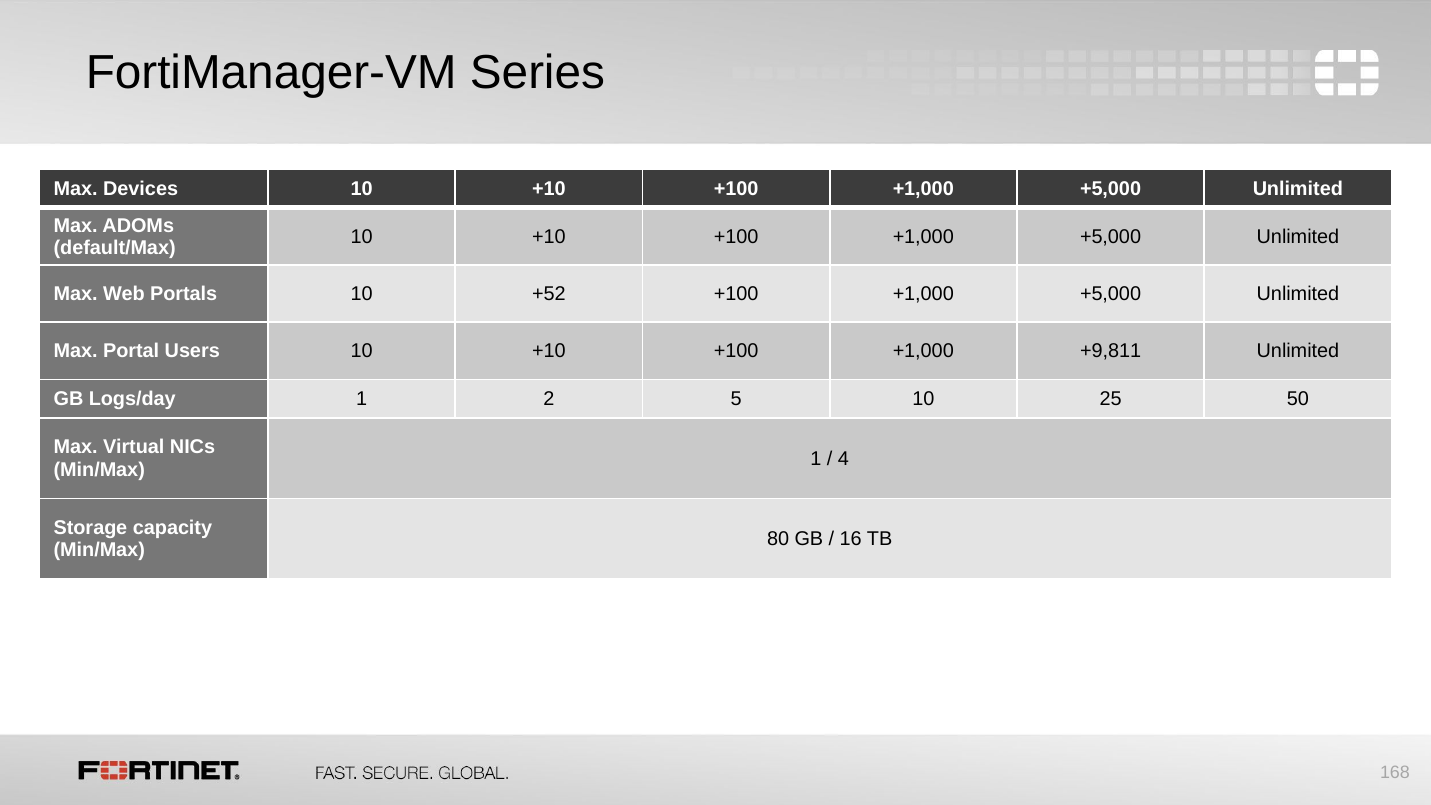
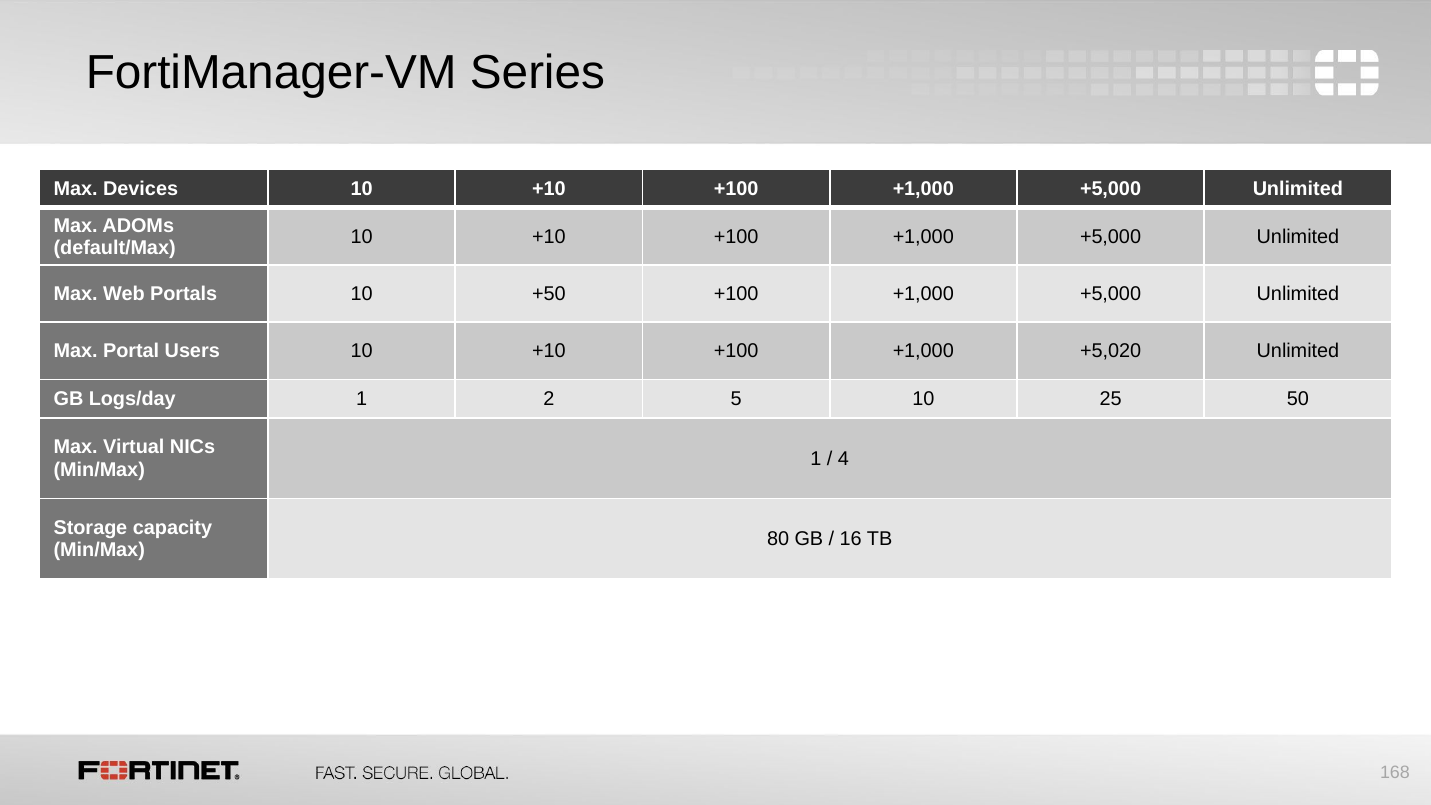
+52: +52 -> +50
+9,811: +9,811 -> +5,020
